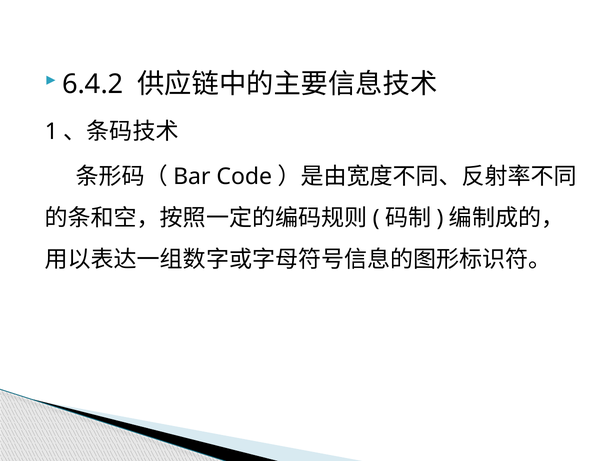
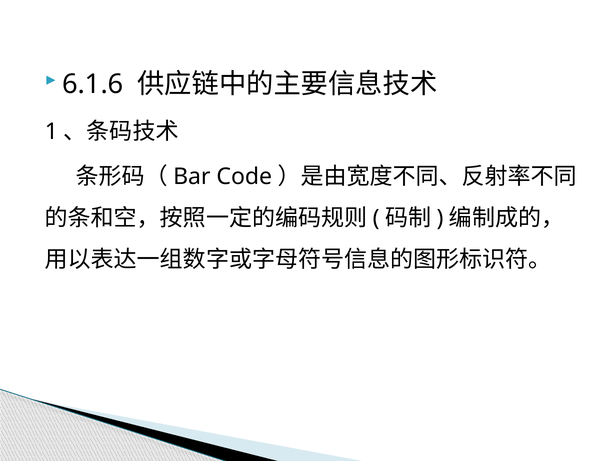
6.4.2: 6.4.2 -> 6.1.6
